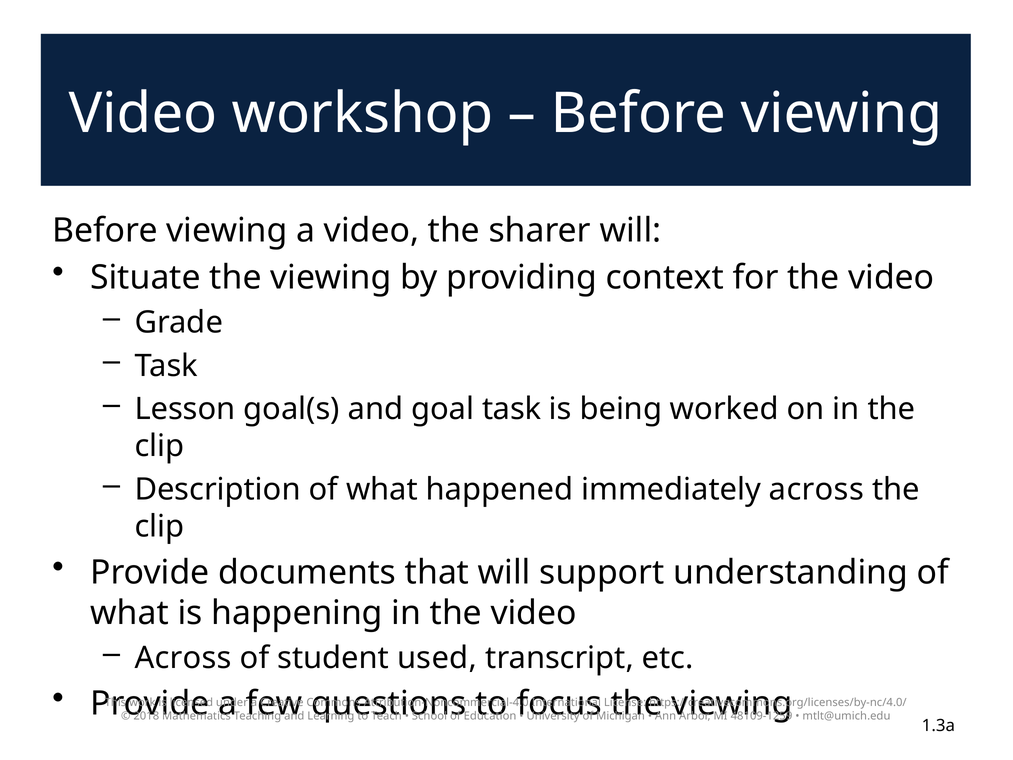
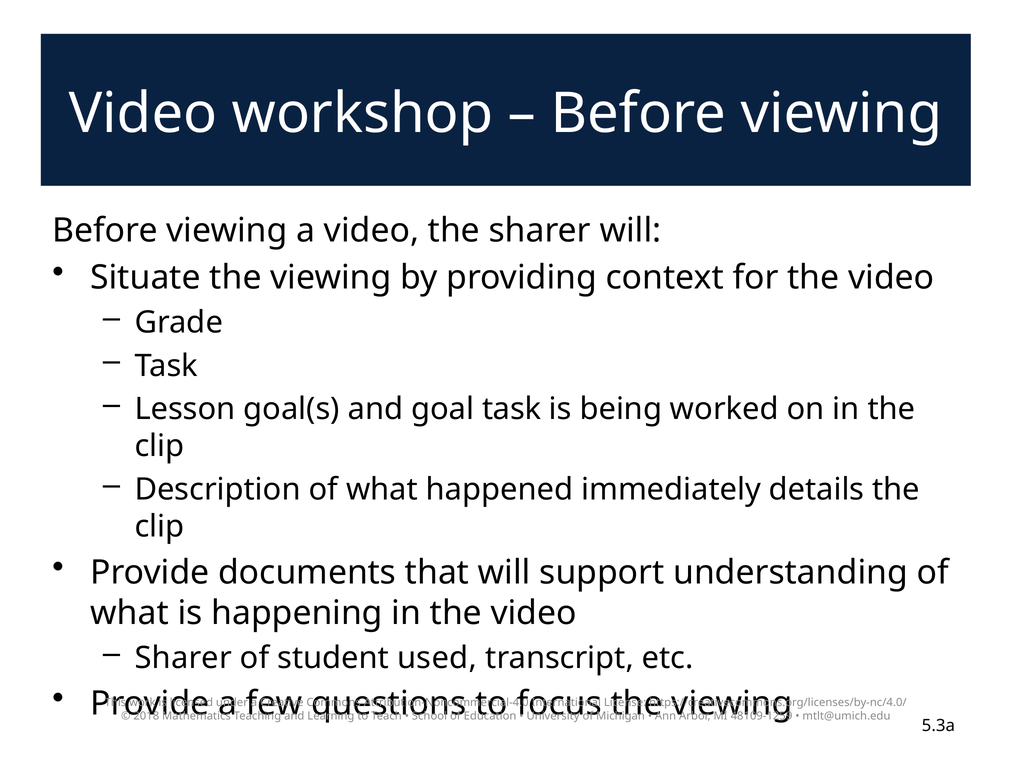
immediately across: across -> details
Across at (183, 658): Across -> Sharer
1.3a: 1.3a -> 5.3a
